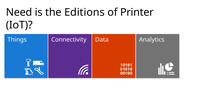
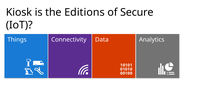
Need: Need -> Kiosk
Printer: Printer -> Secure
